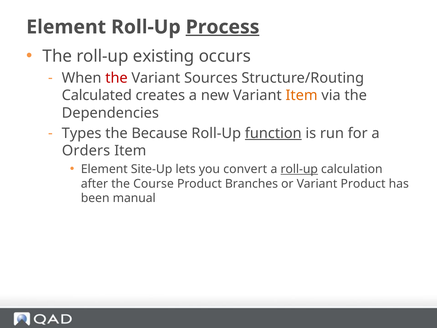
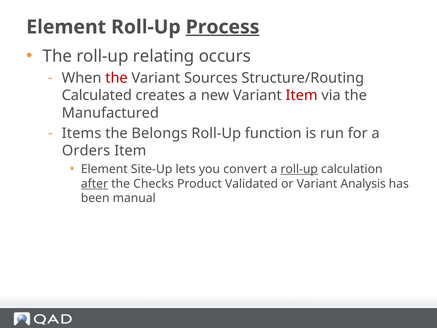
existing: existing -> relating
Item at (302, 95) colour: orange -> red
Dependencies: Dependencies -> Manufactured
Types: Types -> Items
Because: Because -> Belongs
function underline: present -> none
after underline: none -> present
Course: Course -> Checks
Branches: Branches -> Validated
Variant Product: Product -> Analysis
